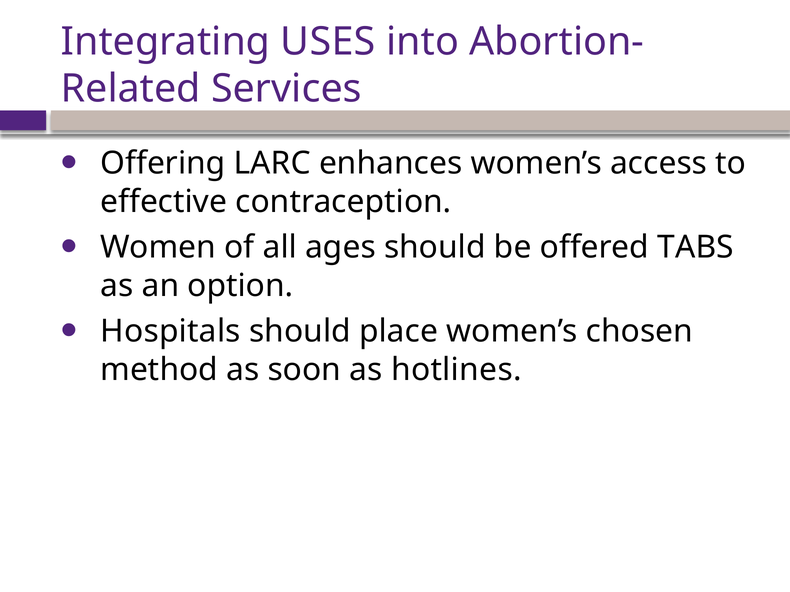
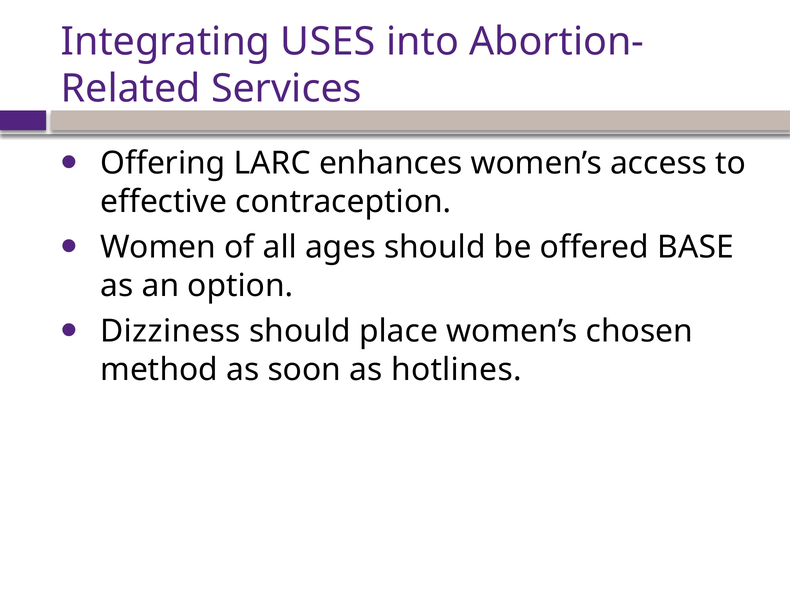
TABS: TABS -> BASE
Hospitals: Hospitals -> Dizziness
